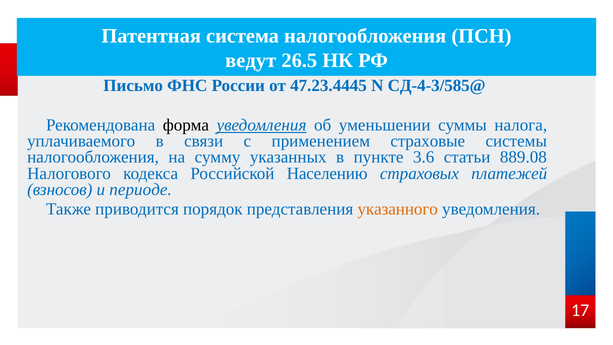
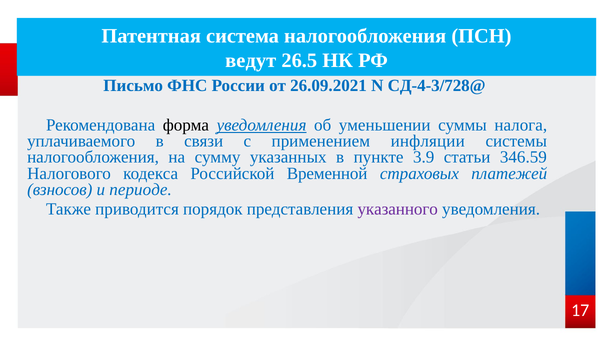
47.23.4445: 47.23.4445 -> 26.09.2021
СД-4-3/585@: СД-4-3/585@ -> СД-4-3/728@
страховые: страховые -> инфляции
3.6: 3.6 -> 3.9
889.08: 889.08 -> 346.59
Населению: Населению -> Временной
указанного colour: orange -> purple
